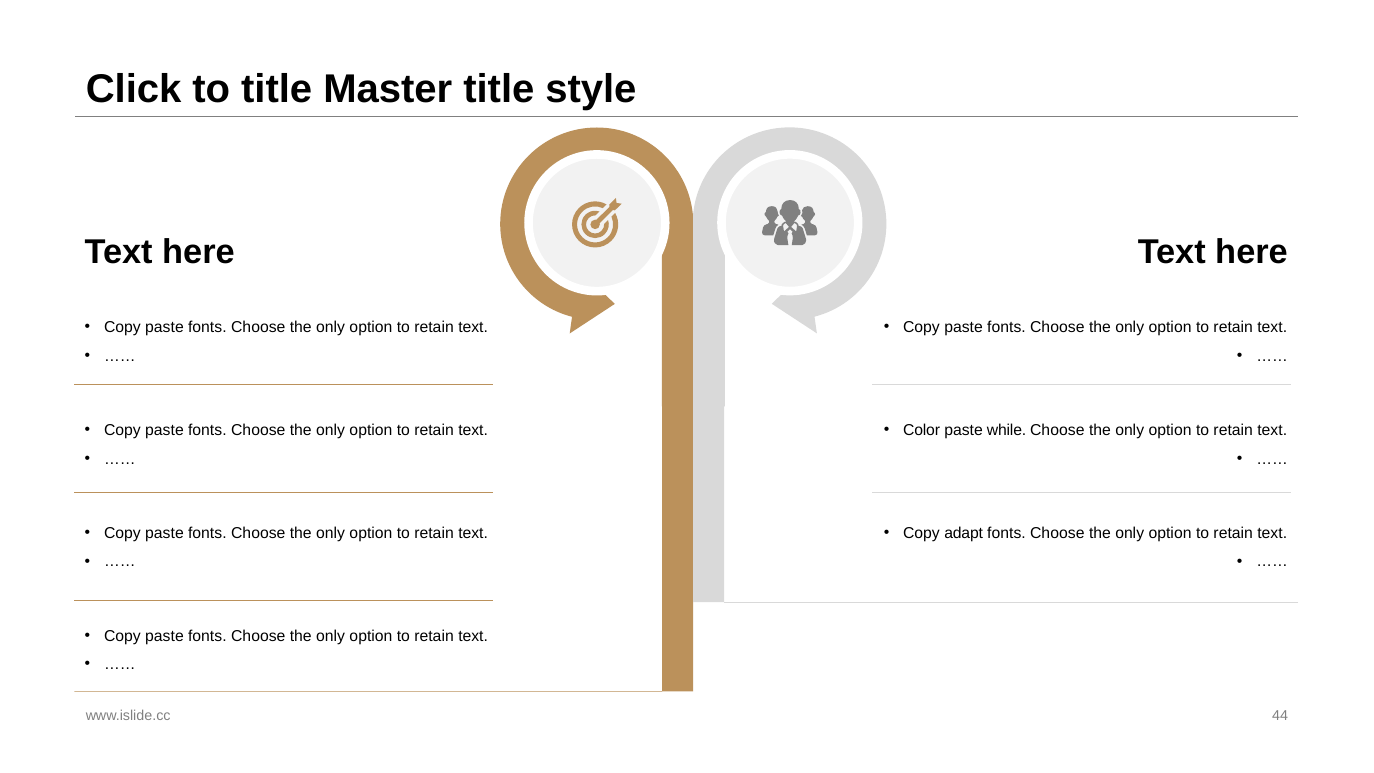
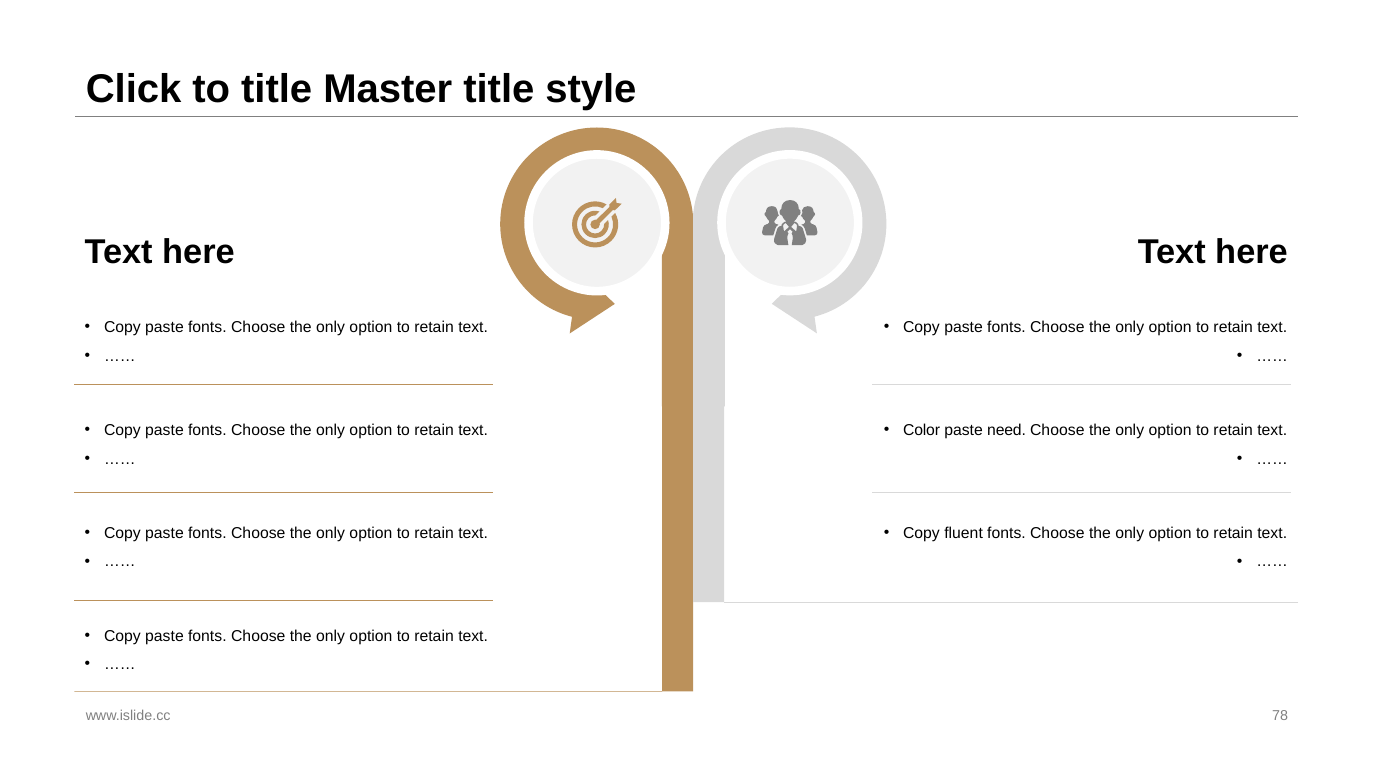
while: while -> need
adapt: adapt -> fluent
44: 44 -> 78
